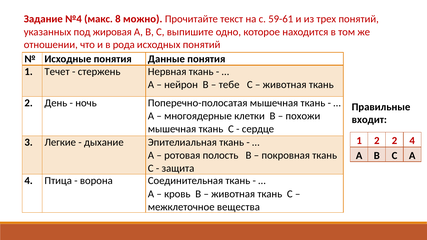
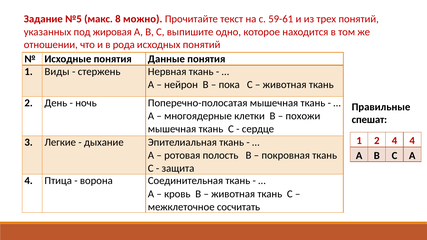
№4: №4 -> №5
Течет: Течет -> Виды
тебе: тебе -> пока
входит: входит -> спешат
2 2: 2 -> 4
вещества: вещества -> сосчитать
